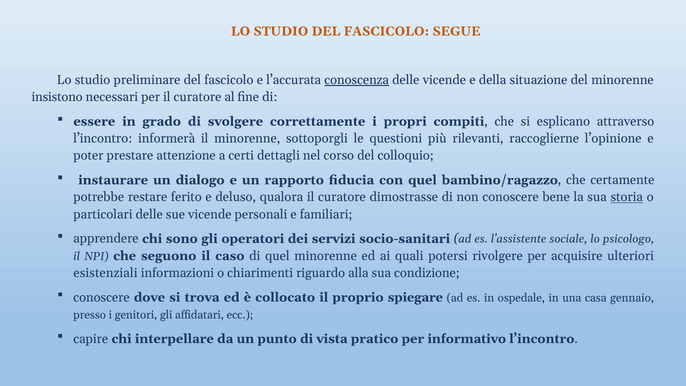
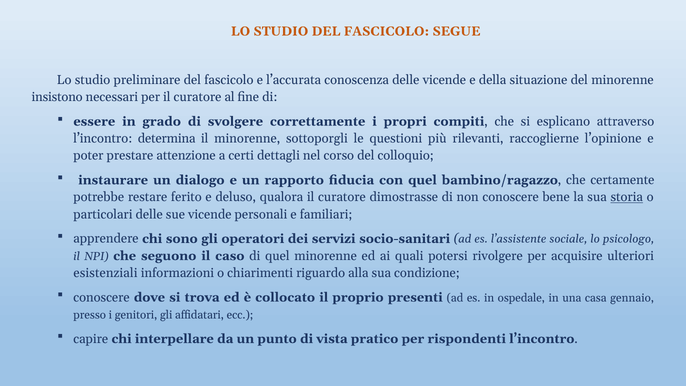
conoscenza underline: present -> none
informerà: informerà -> determina
spiegare: spiegare -> presenti
informativo: informativo -> rispondenti
